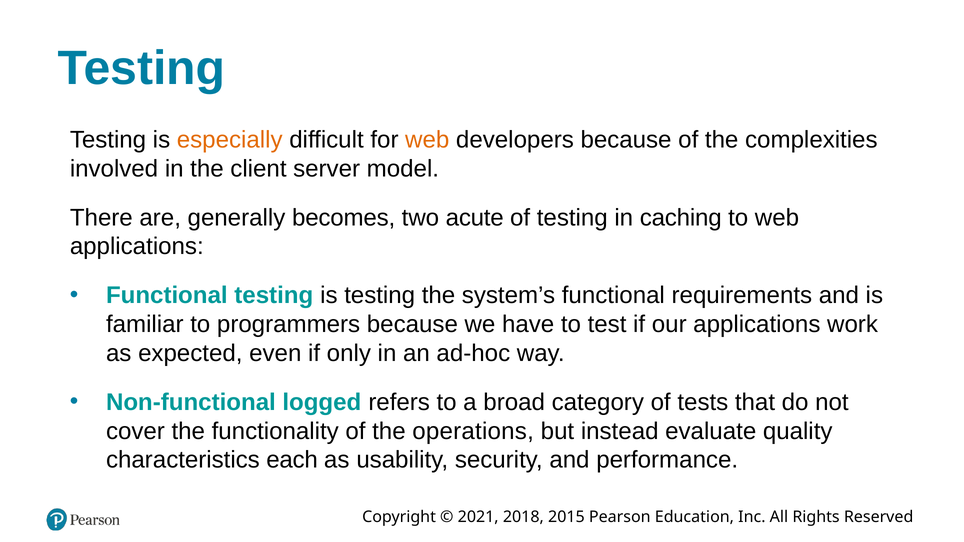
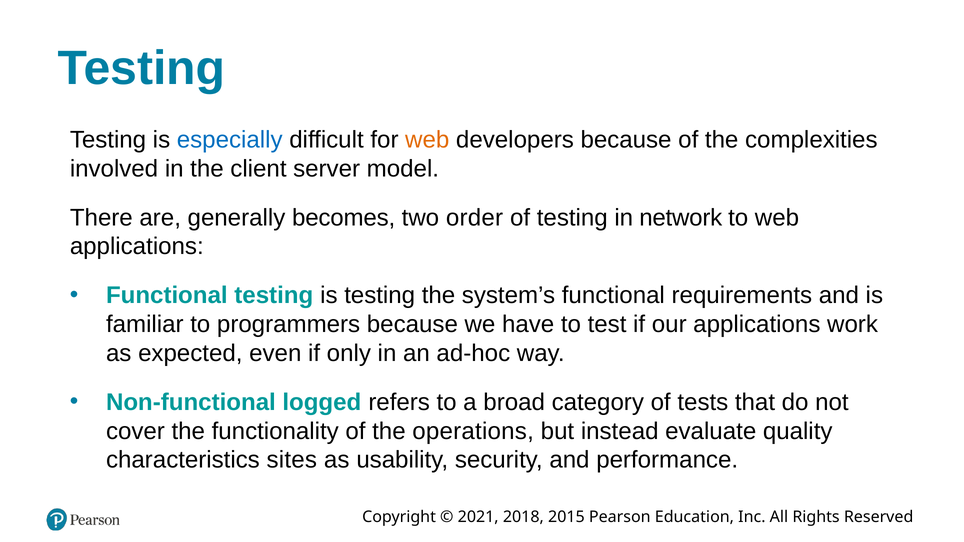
especially colour: orange -> blue
acute: acute -> order
caching: caching -> network
each: each -> sites
